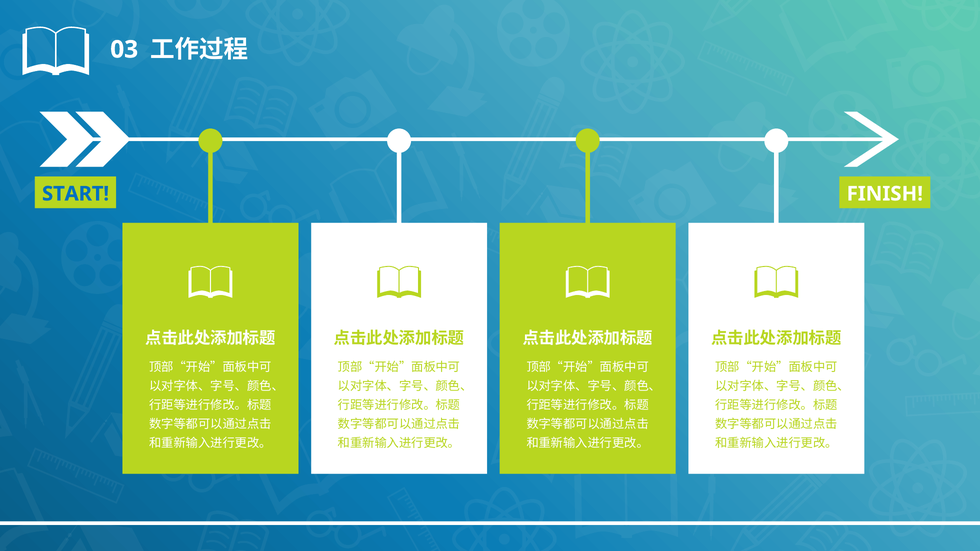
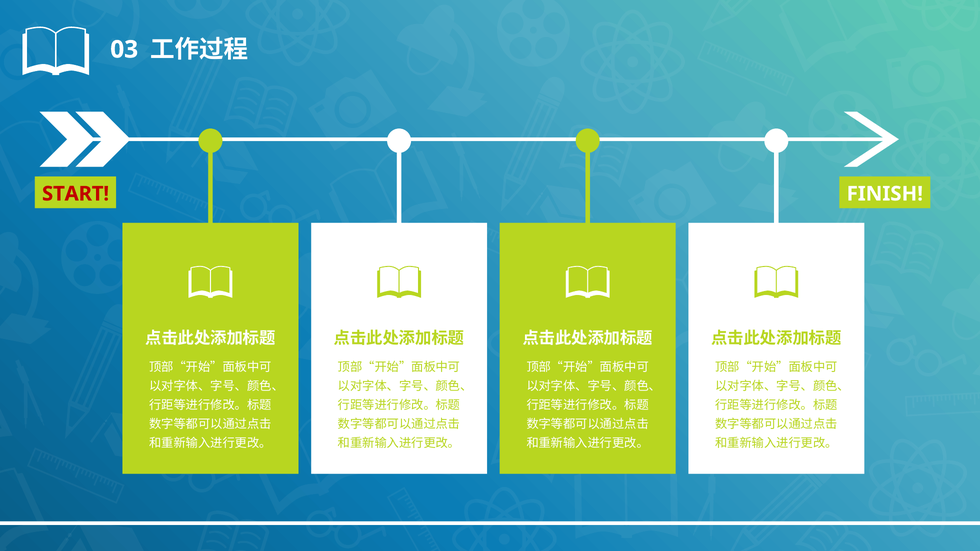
START colour: blue -> red
